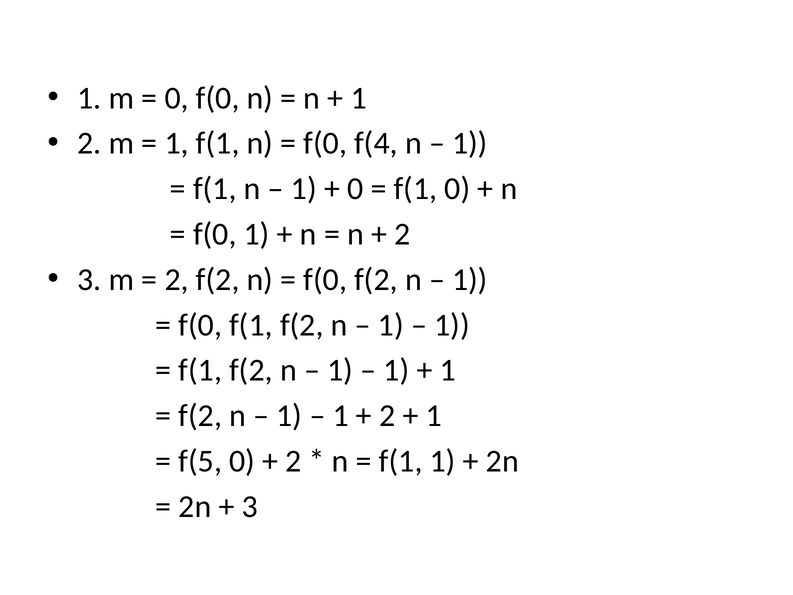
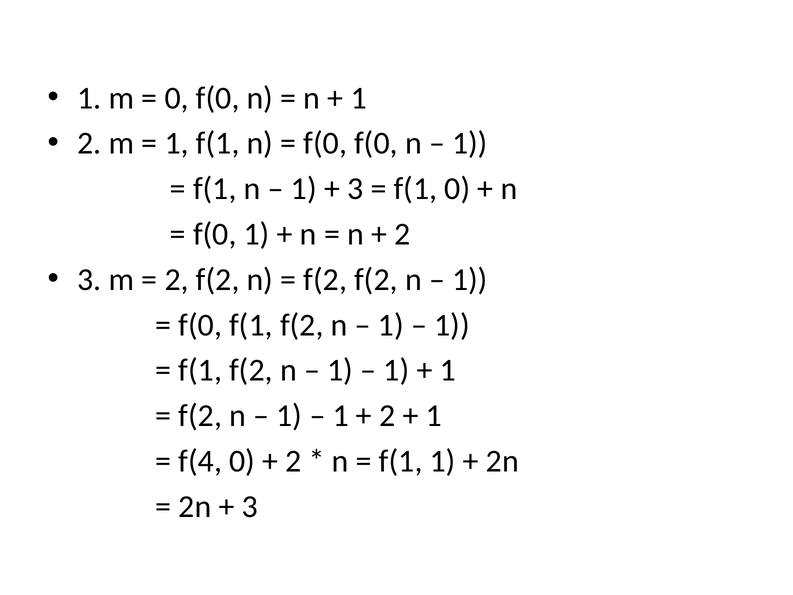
f(0 f(4: f(4 -> f(0
0 at (355, 189): 0 -> 3
f(0 at (325, 279): f(0 -> f(2
f(5: f(5 -> f(4
